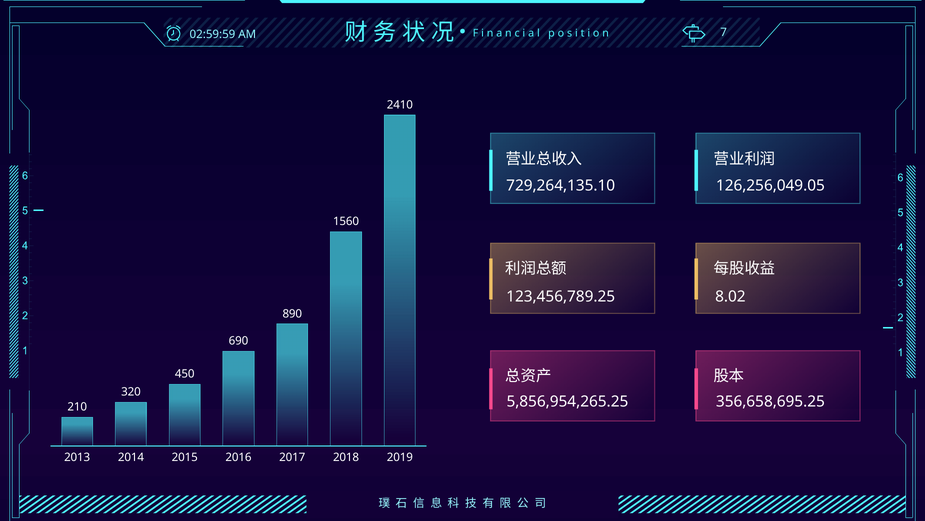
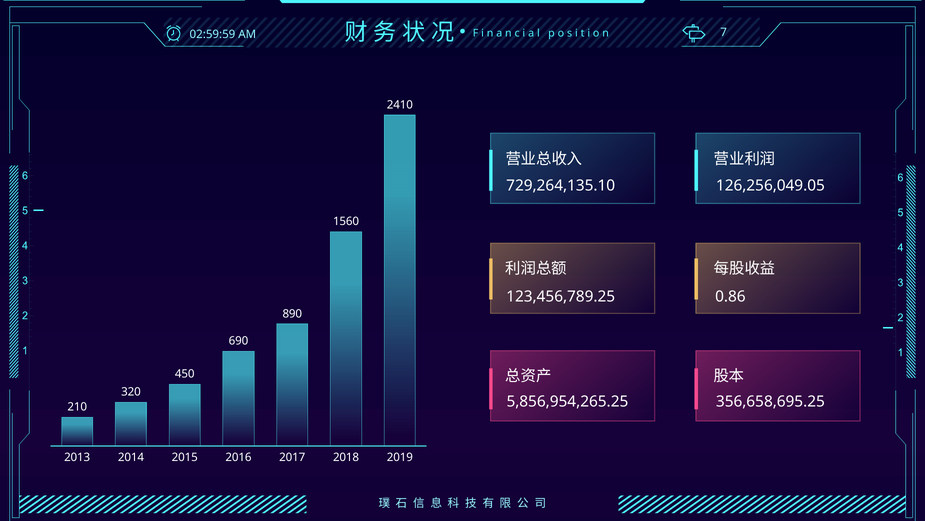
8.02: 8.02 -> 0.86
